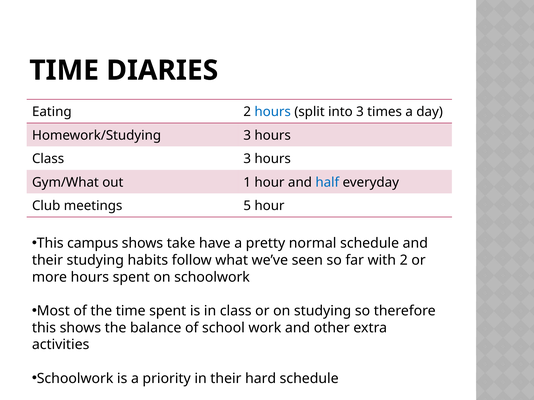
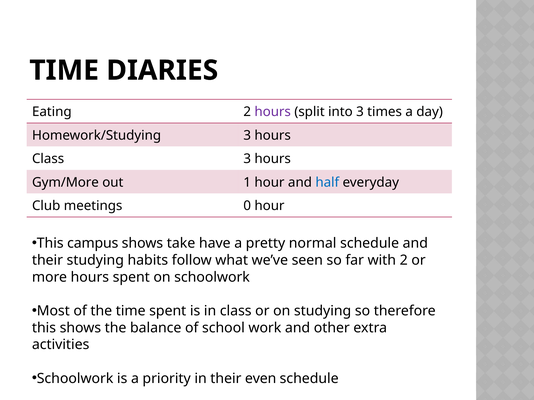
hours at (273, 112) colour: blue -> purple
Gym/What: Gym/What -> Gym/More
5: 5 -> 0
hard: hard -> even
